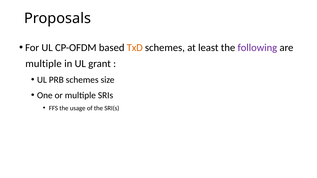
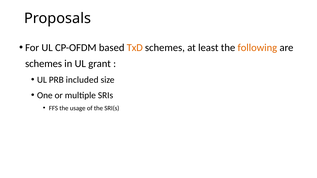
following colour: purple -> orange
multiple at (43, 64): multiple -> schemes
PRB schemes: schemes -> included
